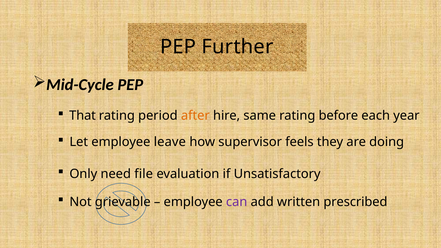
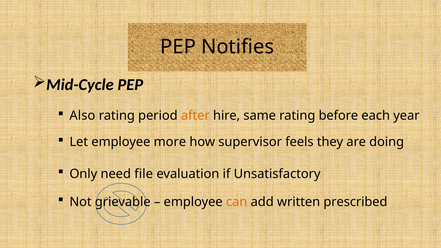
Further: Further -> Notifies
That: That -> Also
leave: leave -> more
can colour: purple -> orange
